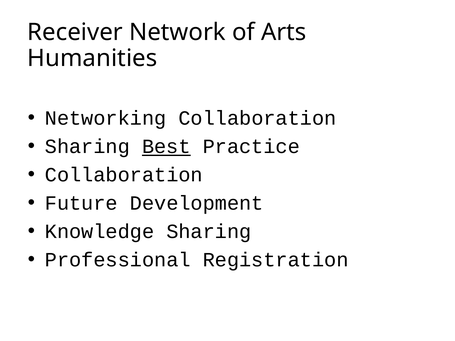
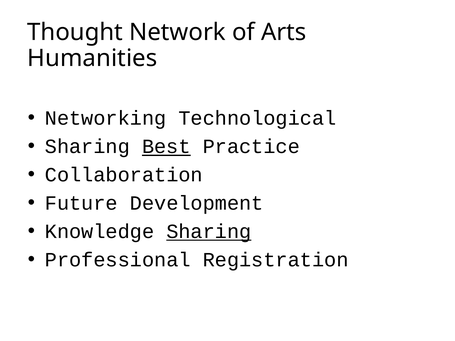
Receiver: Receiver -> Thought
Networking Collaboration: Collaboration -> Technological
Sharing at (209, 232) underline: none -> present
